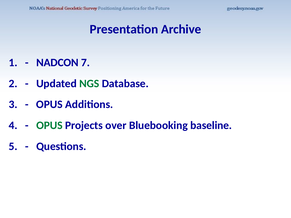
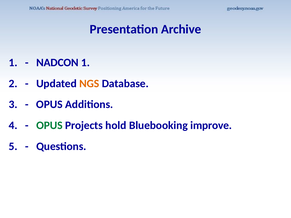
NADCON 7: 7 -> 1
NGS colour: green -> orange
over: over -> hold
baseline: baseline -> improve
